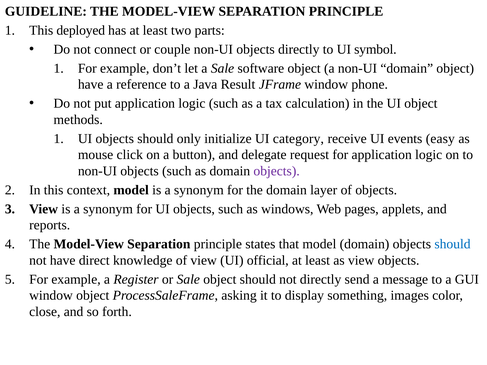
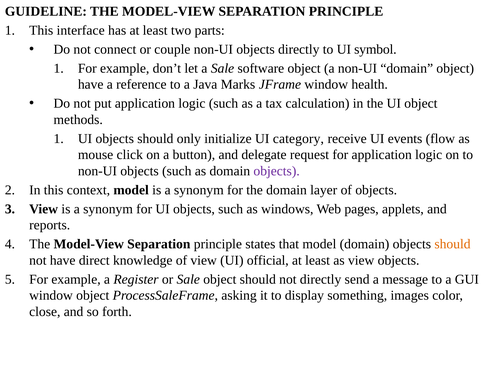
deployed: deployed -> interface
Result: Result -> Marks
phone: phone -> health
easy: easy -> flow
should at (452, 244) colour: blue -> orange
